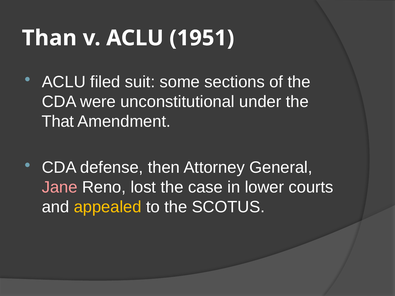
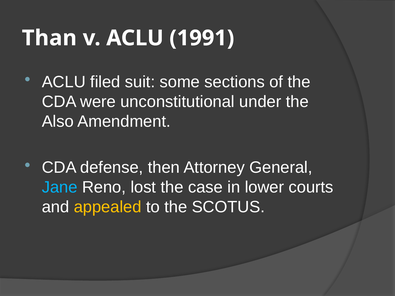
1951: 1951 -> 1991
That: That -> Also
Jane colour: pink -> light blue
